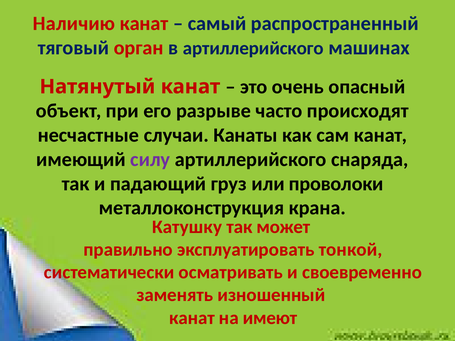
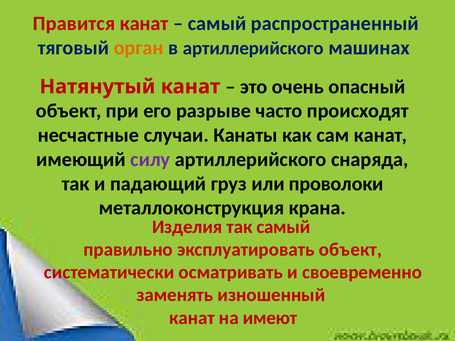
Наличию: Наличию -> Правится
орган colour: red -> orange
Катушку: Катушку -> Изделия
так может: может -> самый
эксплуатировать тонкой: тонкой -> объект
